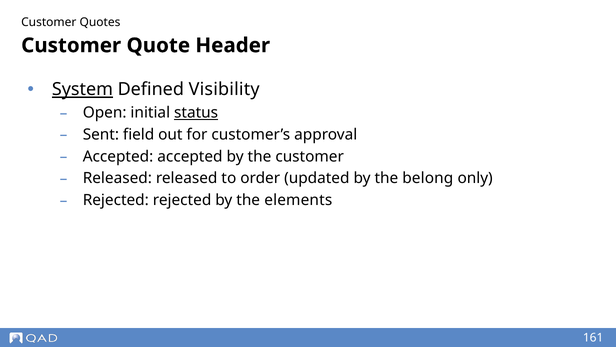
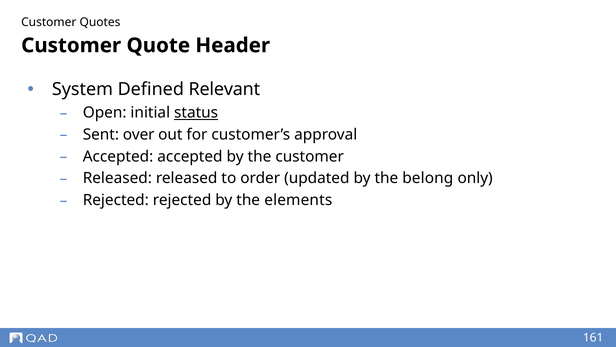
System underline: present -> none
Visibility: Visibility -> Relevant
field: field -> over
